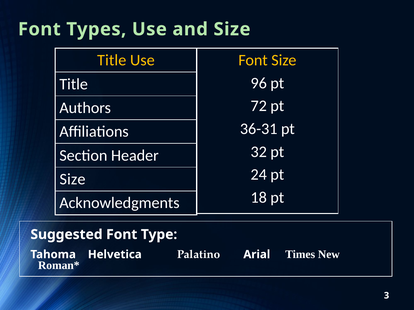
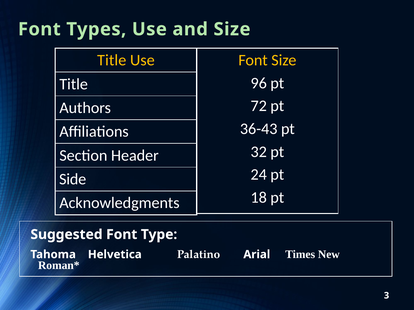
36-31: 36-31 -> 36-43
Size at (73, 180): Size -> Side
